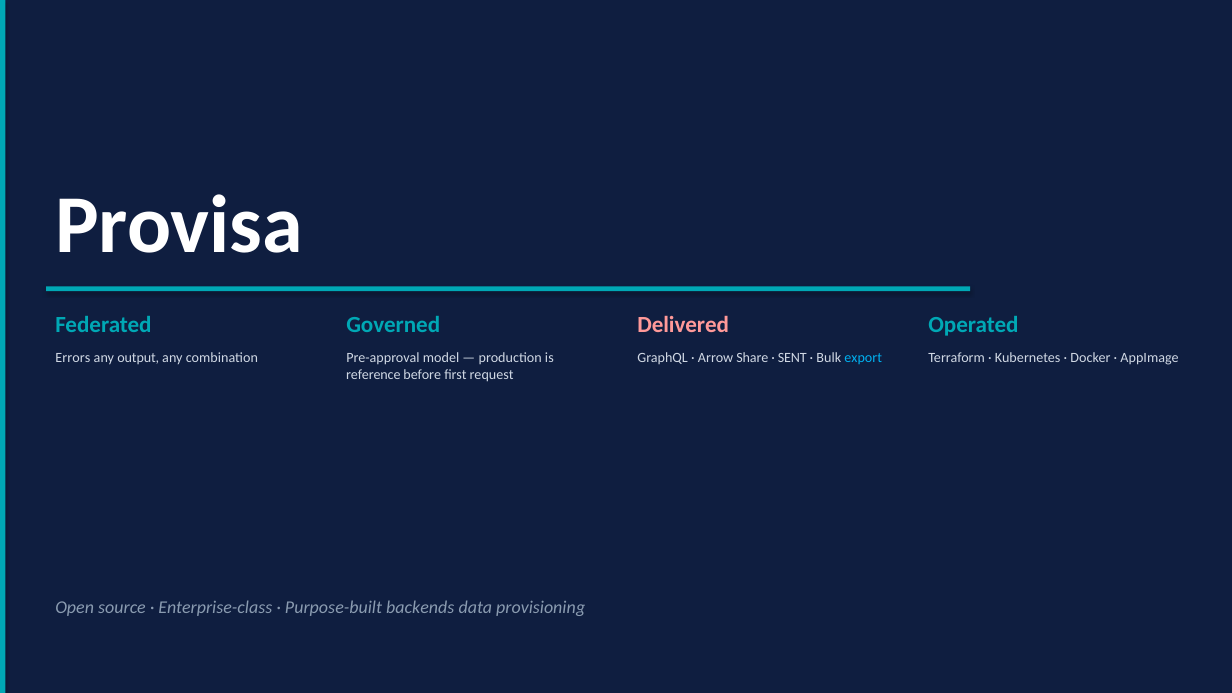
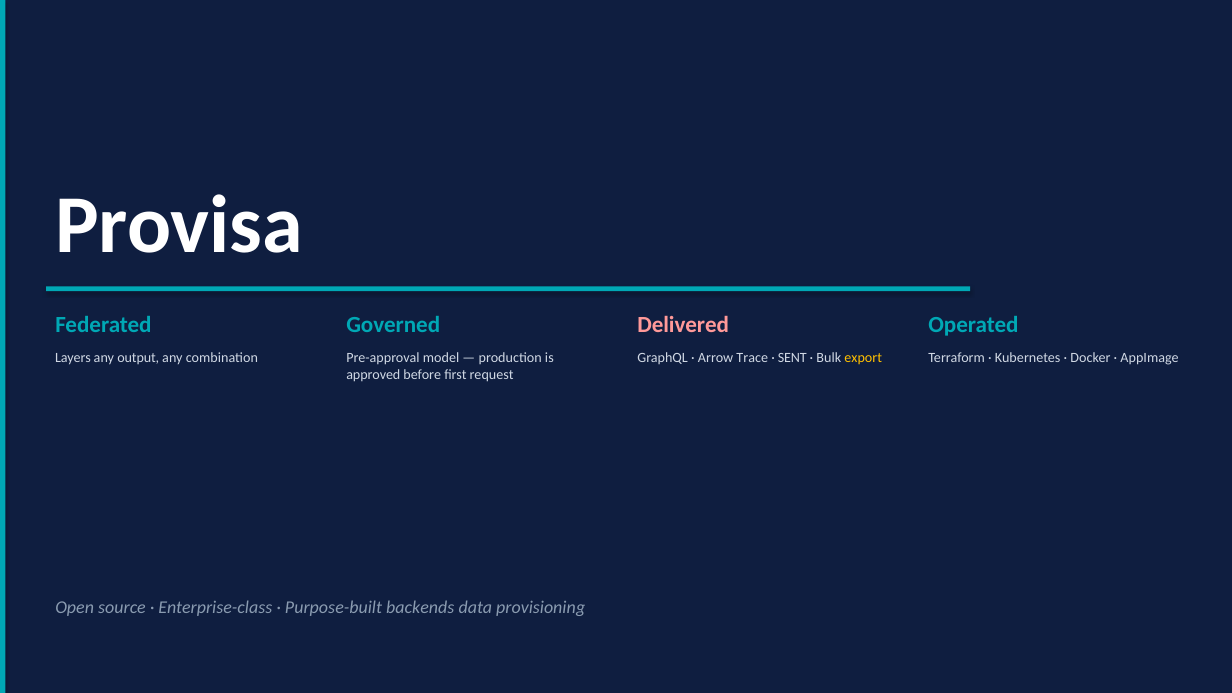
Errors: Errors -> Layers
Share: Share -> Trace
export colour: light blue -> yellow
reference: reference -> approved
